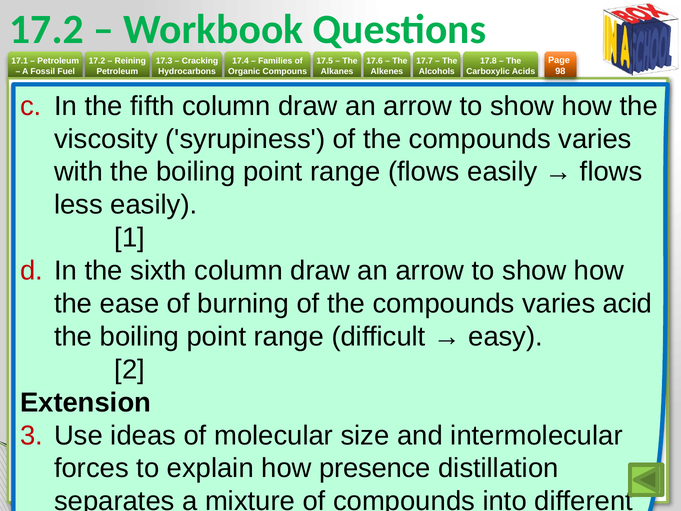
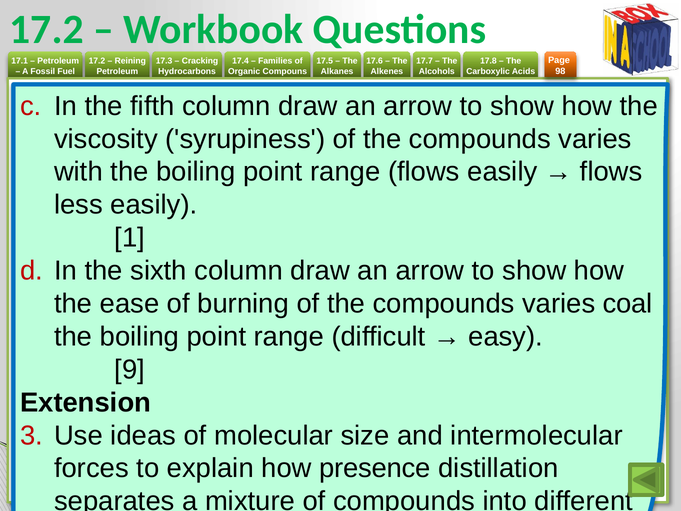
acid: acid -> coal
2: 2 -> 9
